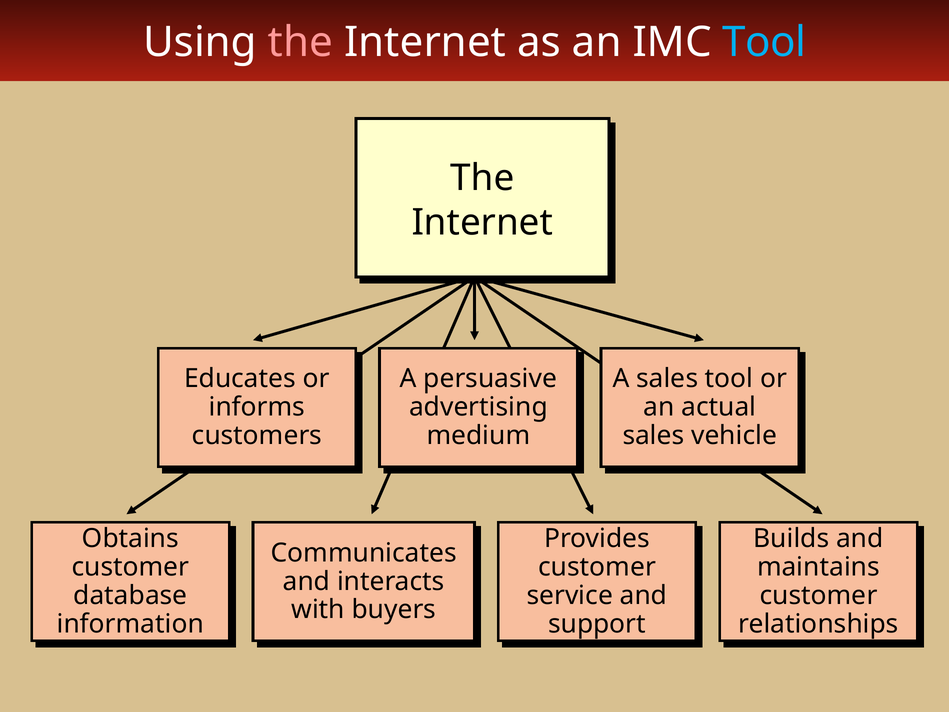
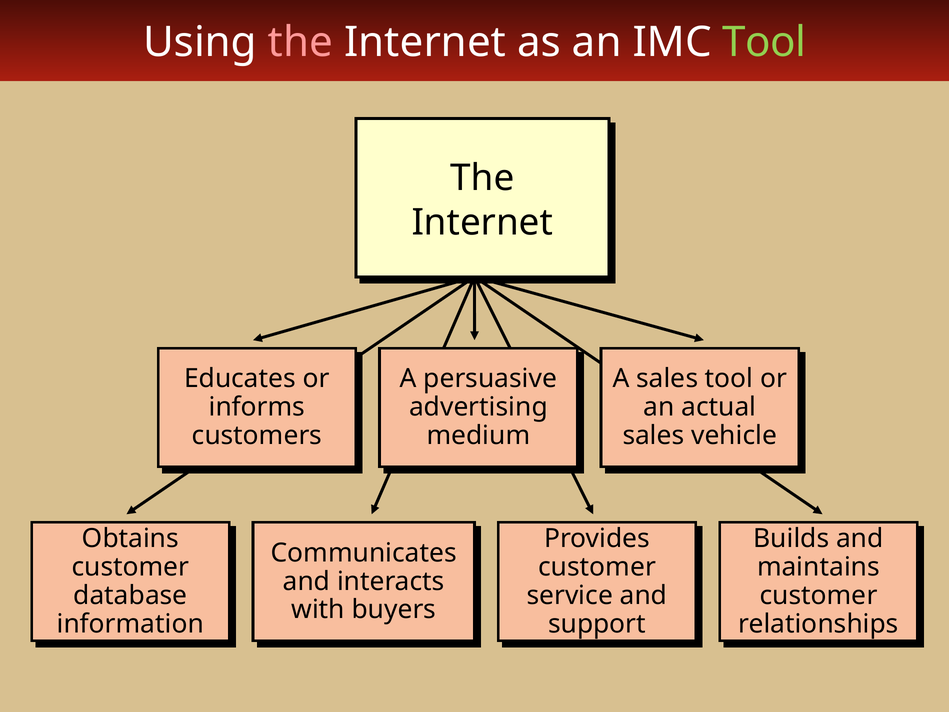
Tool at (764, 42) colour: light blue -> light green
